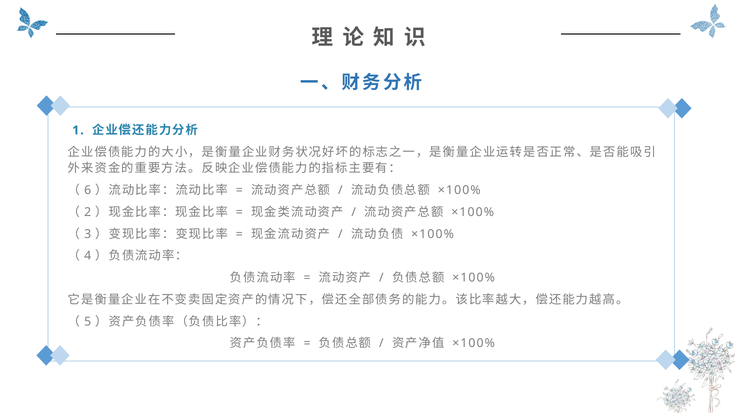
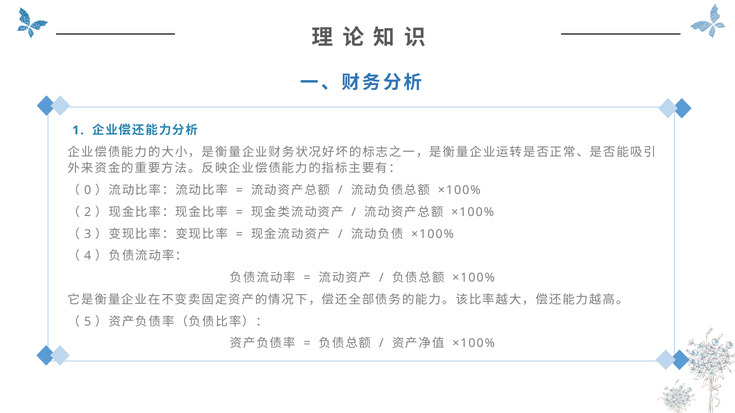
6: 6 -> 0
